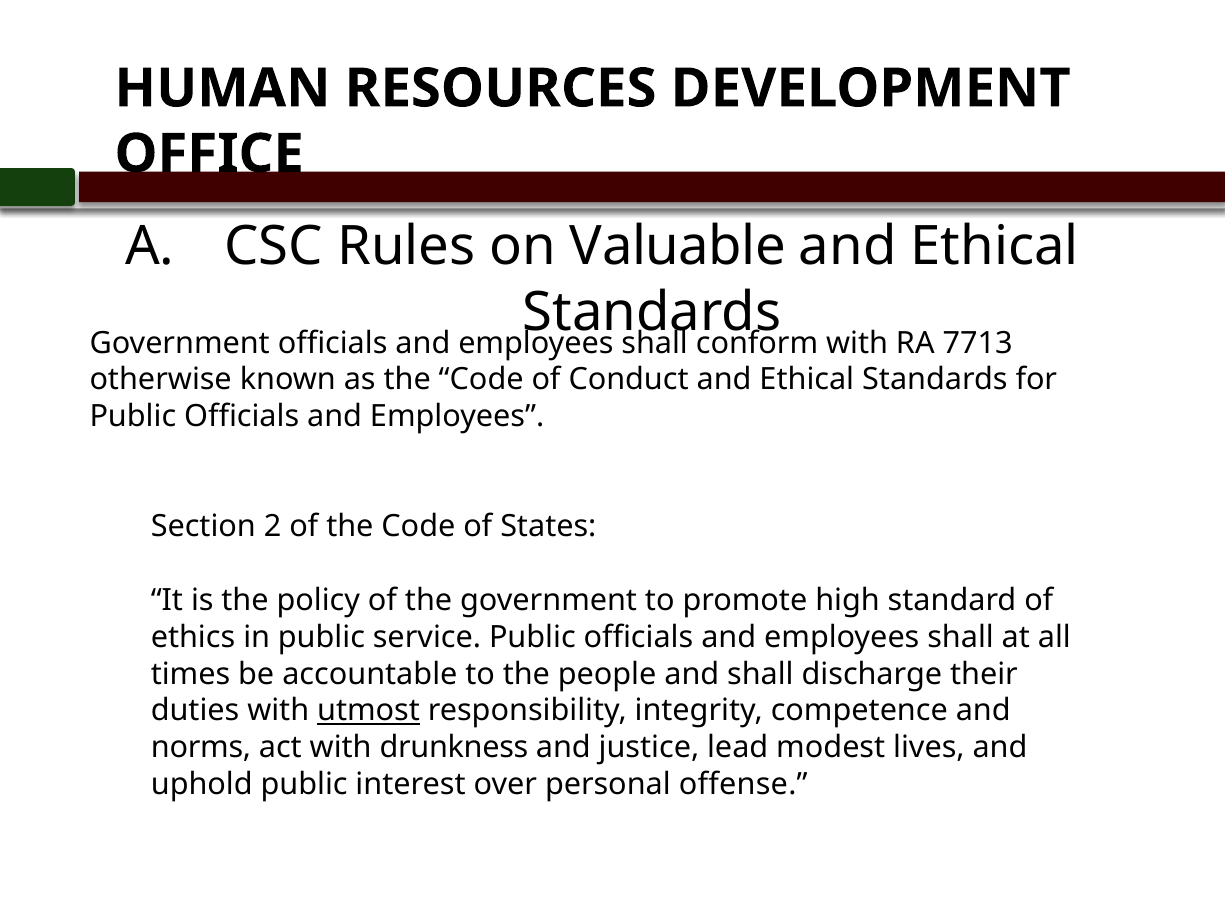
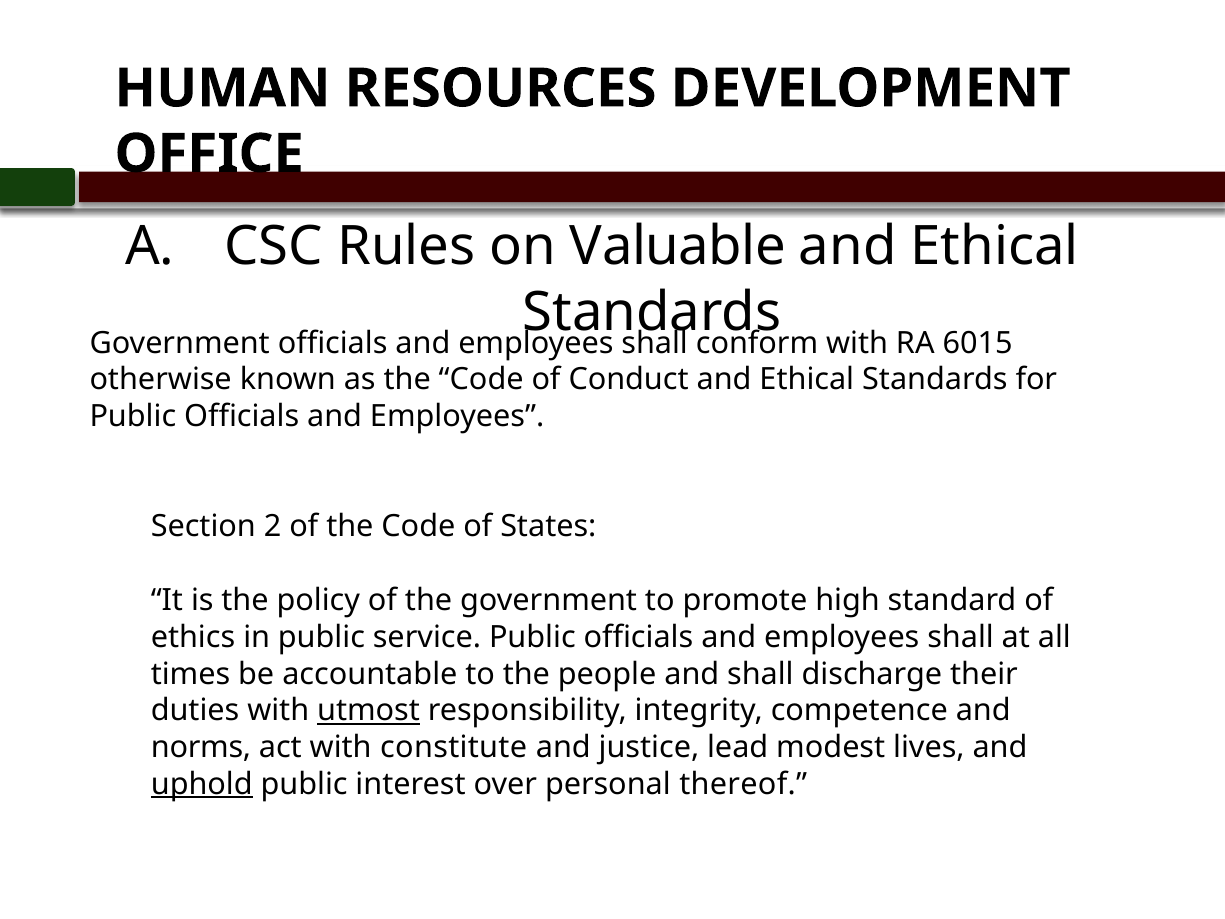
7713: 7713 -> 6015
drunkness: drunkness -> constitute
uphold underline: none -> present
offense: offense -> thereof
